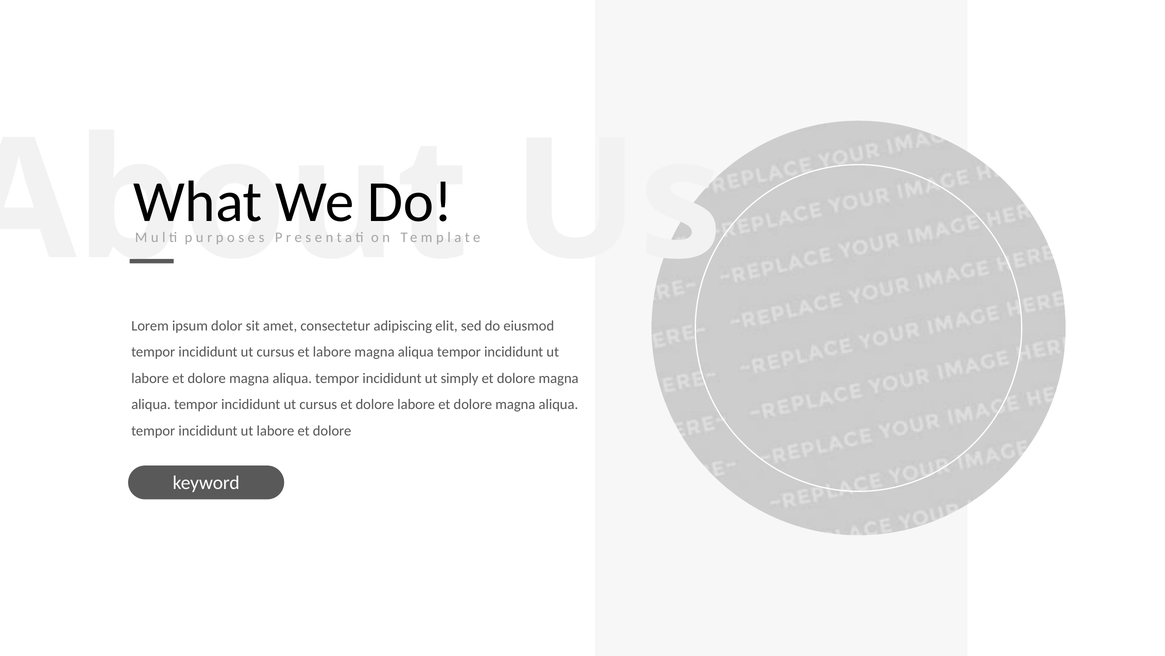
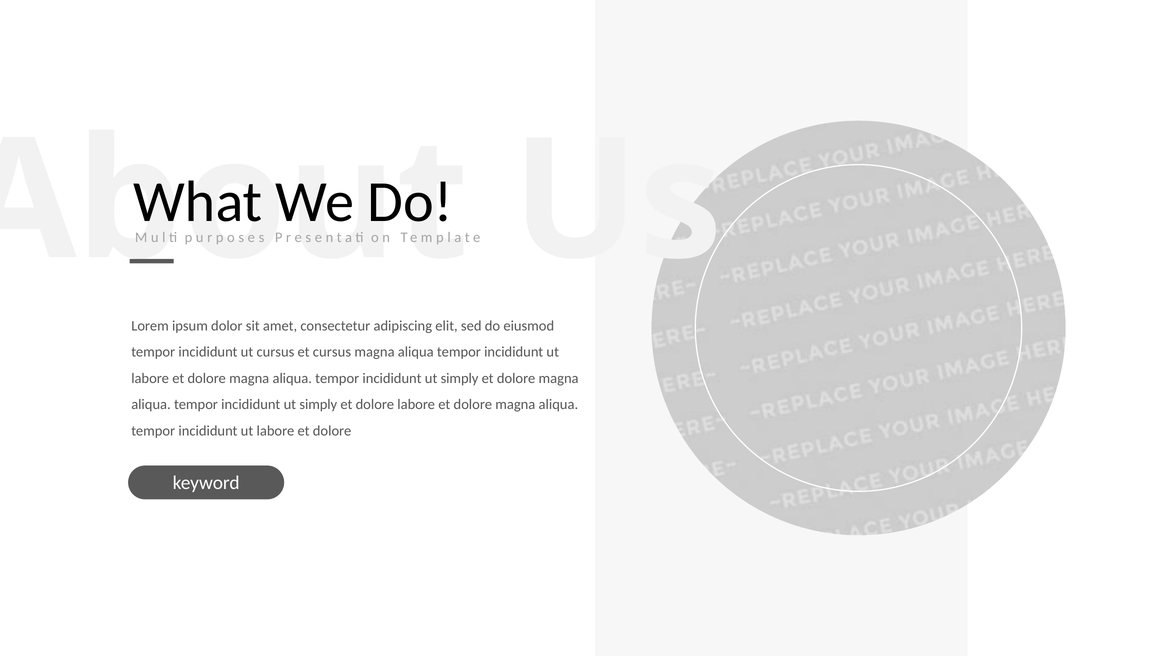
et labore: labore -> cursus
cursus at (318, 404): cursus -> simply
